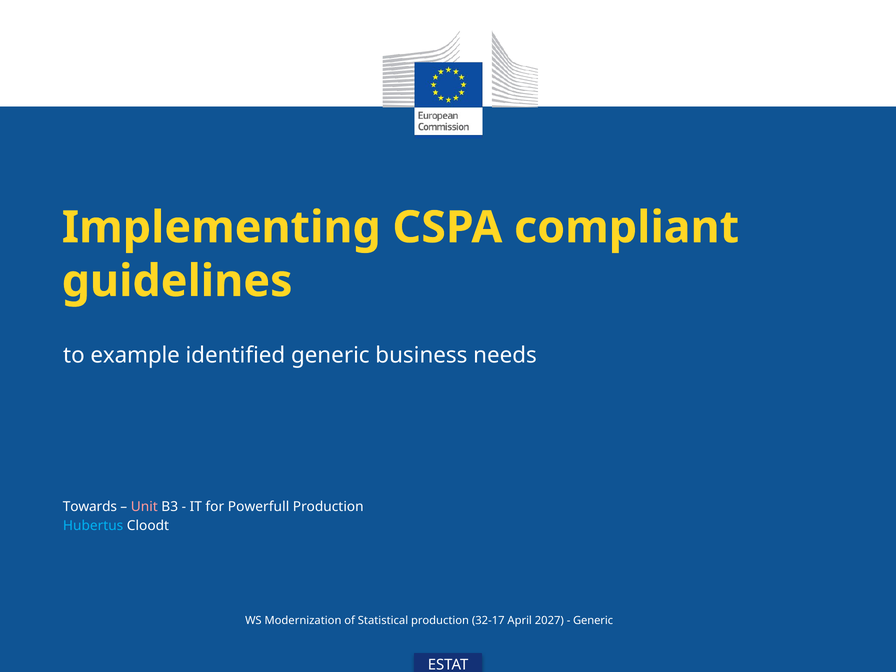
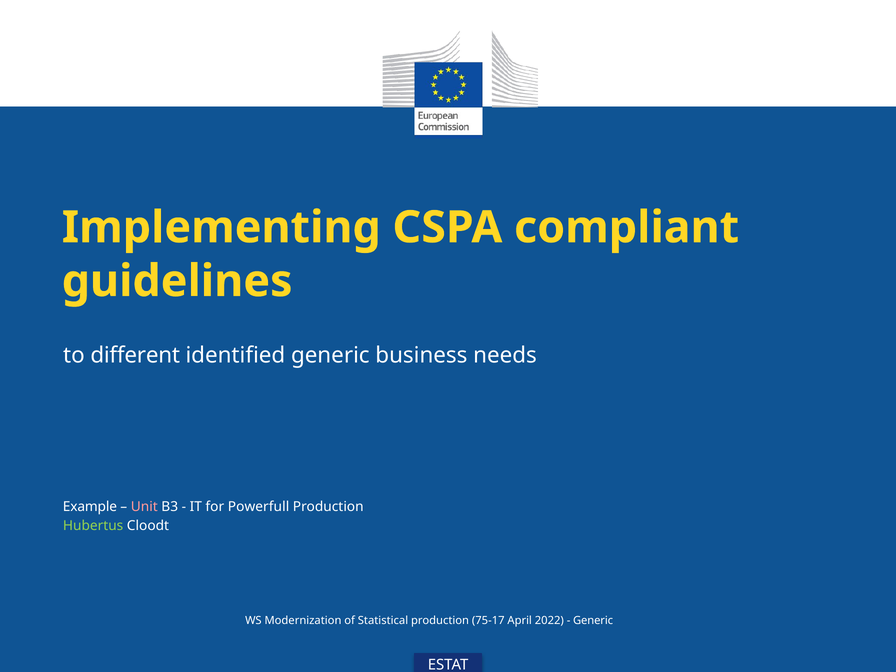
example: example -> different
Towards: Towards -> Example
Hubertus colour: light blue -> light green
32-17: 32-17 -> 75-17
2027: 2027 -> 2022
